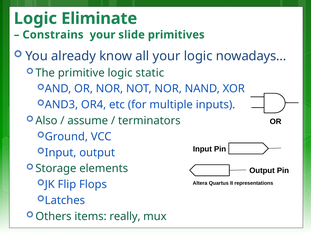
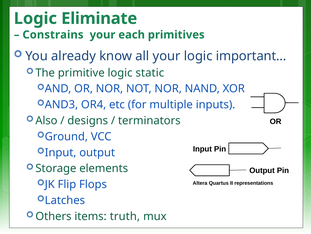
slide: slide -> each
nowadays…: nowadays… -> important…
assume: assume -> designs
really: really -> truth
